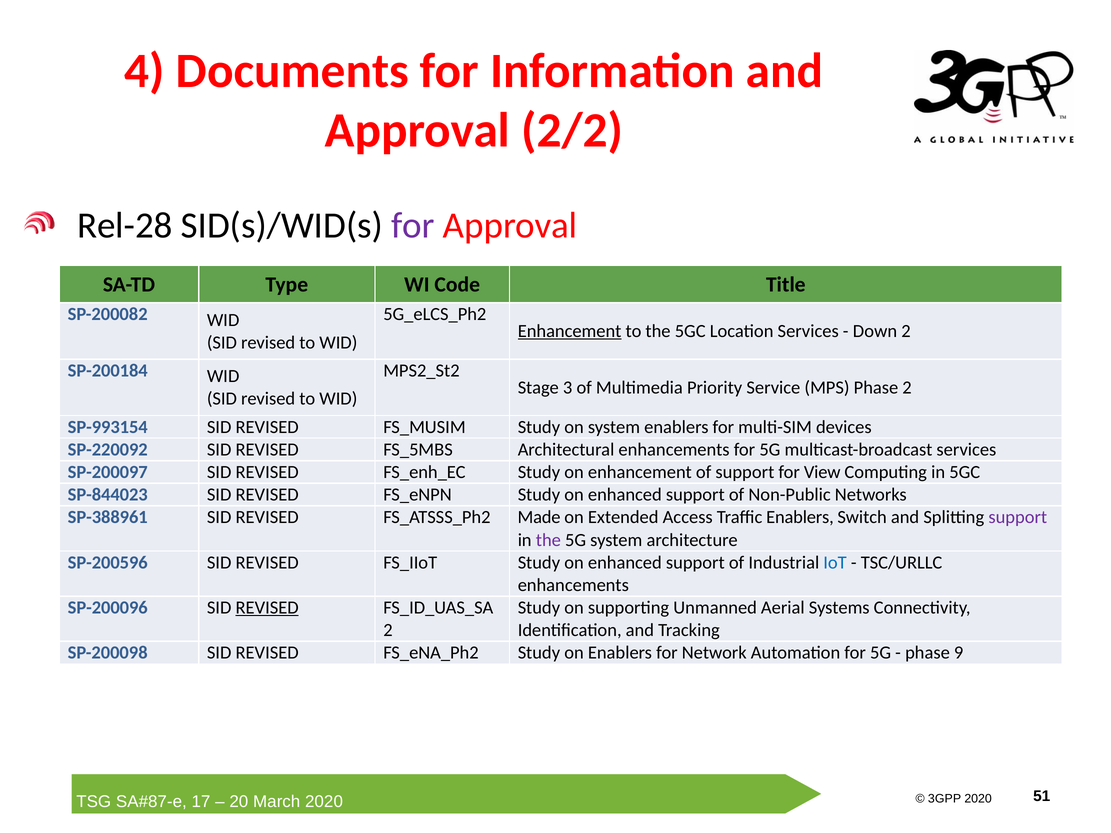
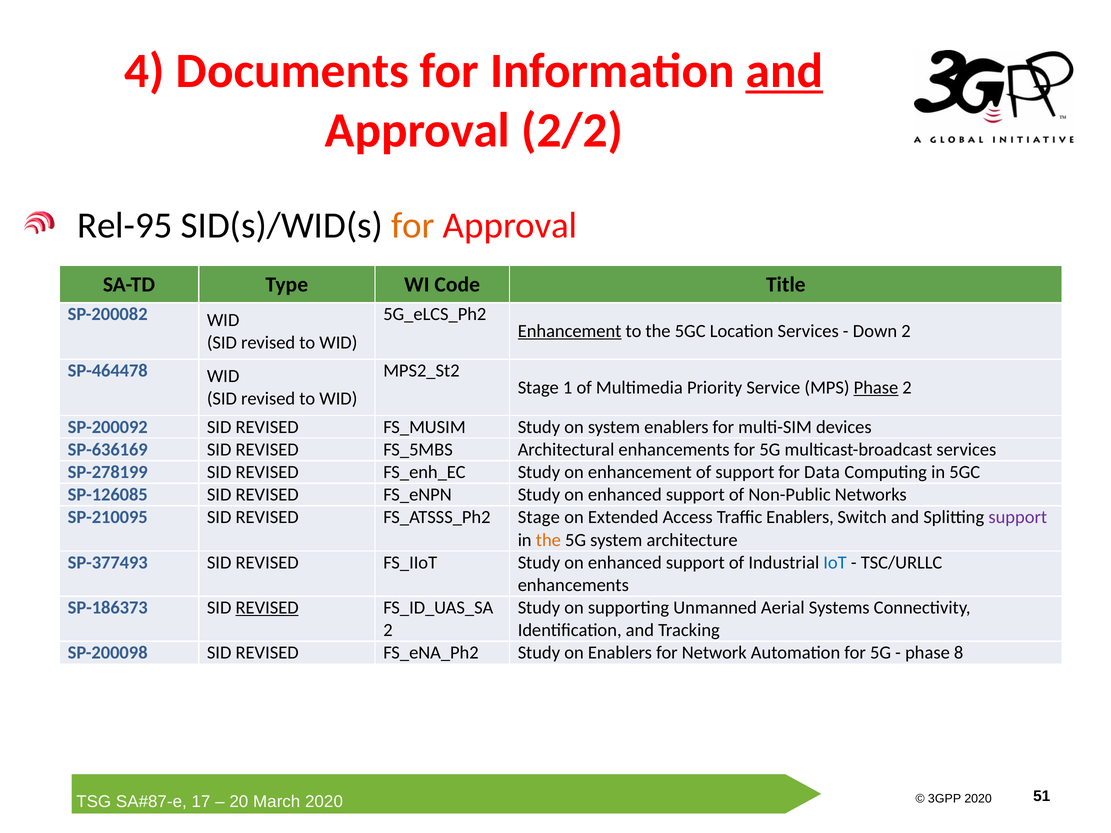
and at (784, 71) underline: none -> present
Rel-28: Rel-28 -> Rel-95
for at (413, 225) colour: purple -> orange
SP-200184: SP-200184 -> SP-464478
3: 3 -> 1
Phase at (876, 388) underline: none -> present
SP-993154: SP-993154 -> SP-200092
SP-220092: SP-220092 -> SP-636169
SP-200097: SP-200097 -> SP-278199
View: View -> Data
SP-844023: SP-844023 -> SP-126085
SP-388961: SP-388961 -> SP-210095
Made at (539, 518): Made -> Stage
the at (548, 540) colour: purple -> orange
SP-200596: SP-200596 -> SP-377493
SP-200096: SP-200096 -> SP-186373
9: 9 -> 8
